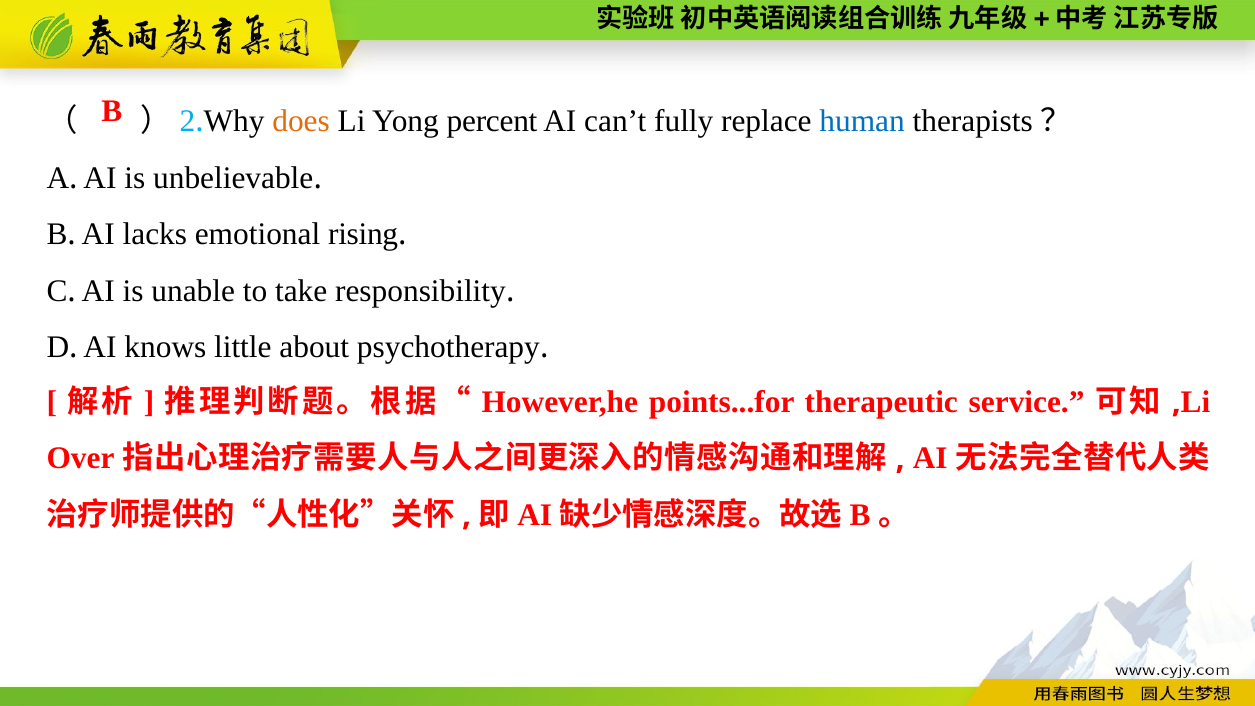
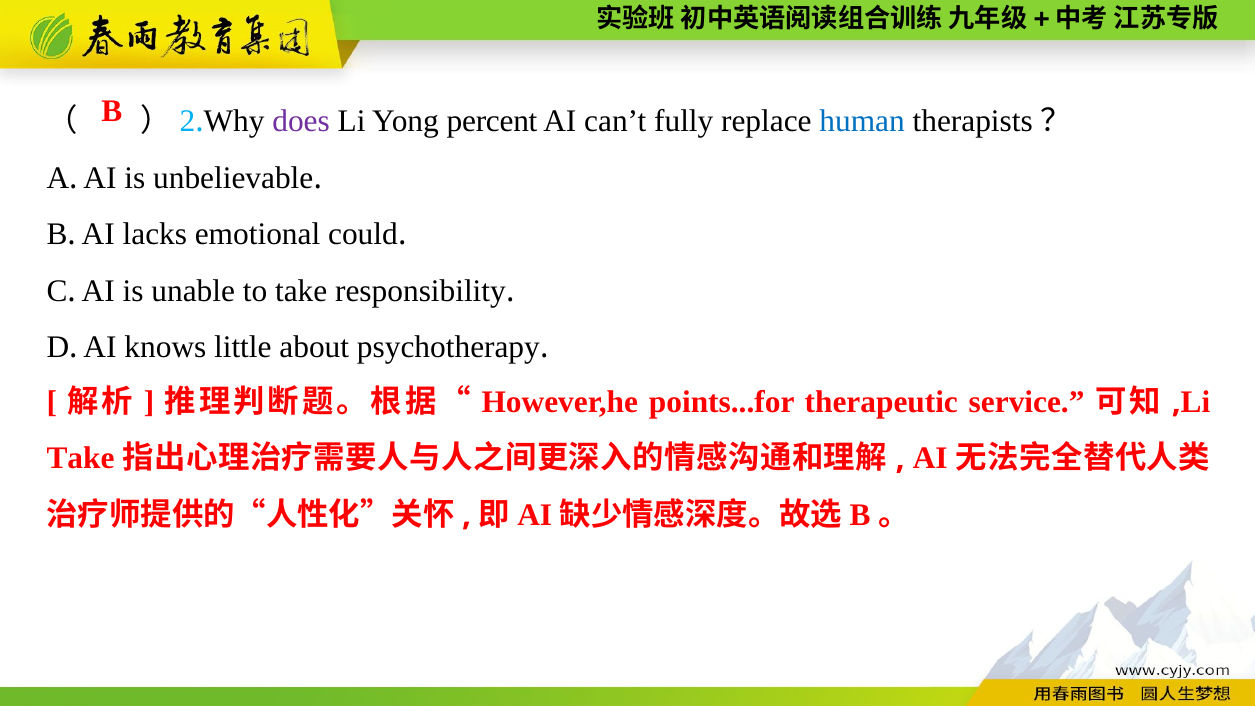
does colour: orange -> purple
rising: rising -> could
Over at (81, 459): Over -> Take
